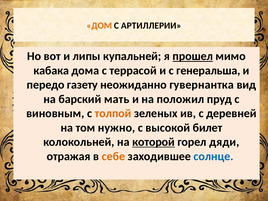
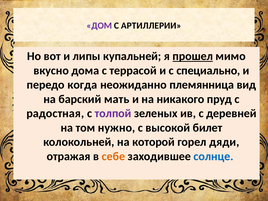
ДОМ colour: orange -> purple
кабака: кабака -> вкусно
генеральша: генеральша -> специально
газету: газету -> когда
гувернантка: гувернантка -> племянница
положил: положил -> никакого
виновным: виновным -> радостная
толпой colour: orange -> purple
которой underline: present -> none
